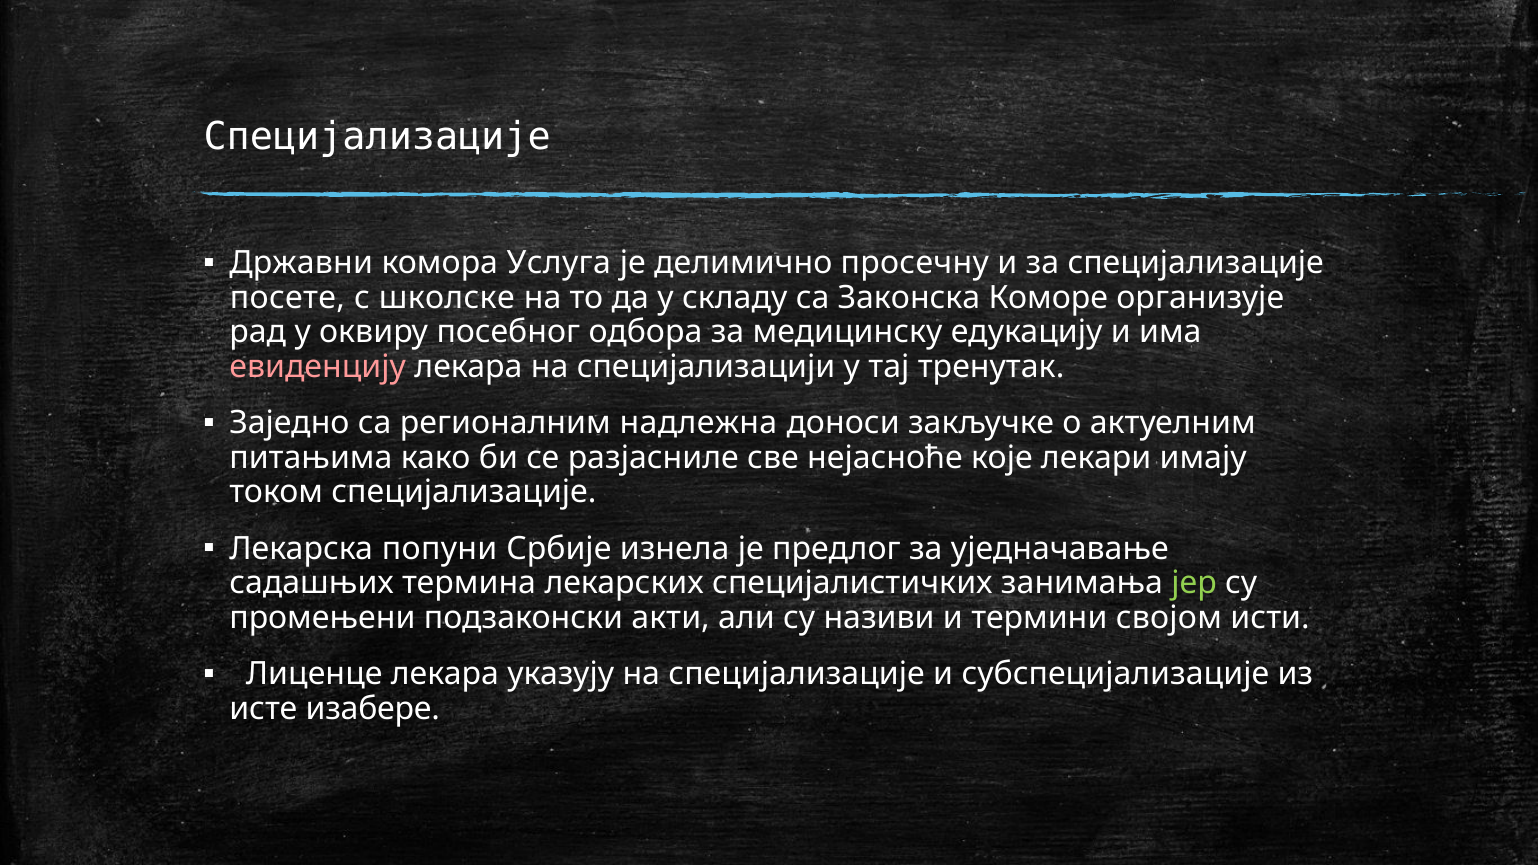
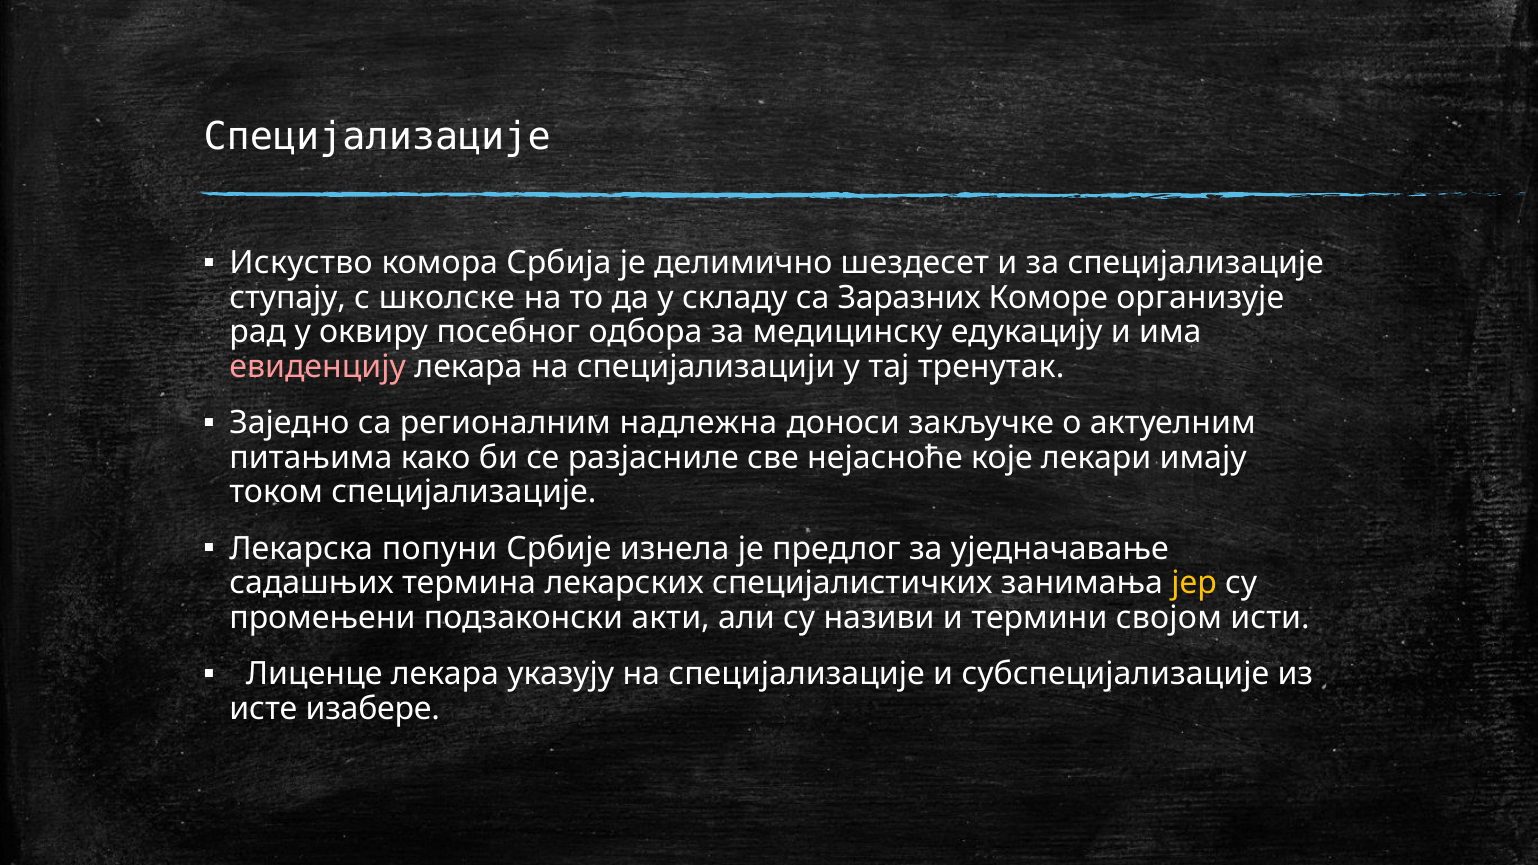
Државни: Државни -> Искуство
Услуга: Услуга -> Србија
просечну: просечну -> шездесет
посете: посете -> ступају
Законска: Законска -> Заразних
јер colour: light green -> yellow
